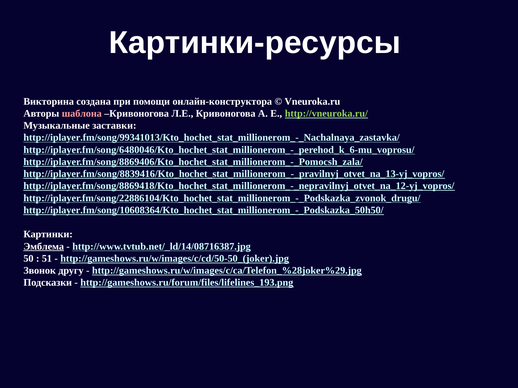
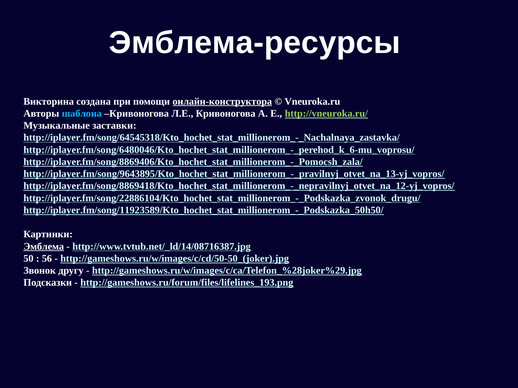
Картинки-ресурсы: Картинки-ресурсы -> Эмблема-ресурсы
онлайн-конструктора underline: none -> present
шаблона colour: pink -> light blue
http://iplayer.fm/song/99341013/Kto_hochet_stat_millionerom_-_Nachalnaya_zastavka/: http://iplayer.fm/song/99341013/Kto_hochet_stat_millionerom_-_Nachalnaya_zastavka/ -> http://iplayer.fm/song/64545318/Kto_hochet_stat_millionerom_-_Nachalnaya_zastavka/
http://iplayer.fm/song/8839416/Kto_hochet_stat_millionerom_-_pravilnyj_otvet_na_13-yj_vopros/: http://iplayer.fm/song/8839416/Kto_hochet_stat_millionerom_-_pravilnyj_otvet_na_13-yj_vopros/ -> http://iplayer.fm/song/9643895/Kto_hochet_stat_millionerom_-_pravilnyj_otvet_na_13-yj_vopros/
http://iplayer.fm/song/10608364/Kto_hochet_stat_millionerom_-_Podskazka_50h50/: http://iplayer.fm/song/10608364/Kto_hochet_stat_millionerom_-_Podskazka_50h50/ -> http://iplayer.fm/song/11923589/Kto_hochet_stat_millionerom_-_Podskazka_50h50/
51: 51 -> 56
